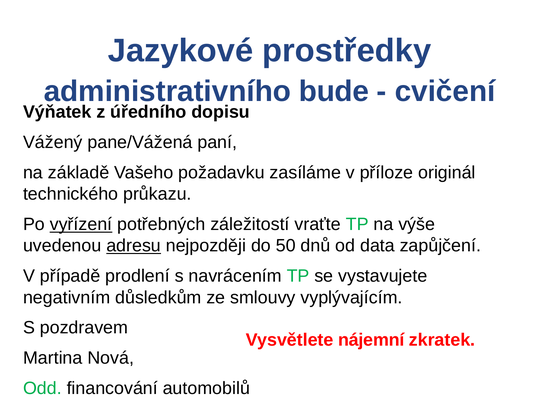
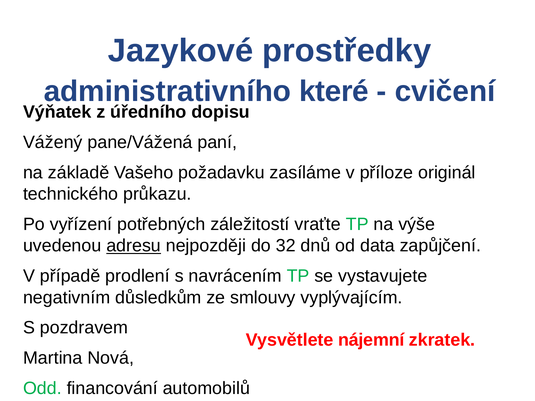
bude: bude -> které
vyřízení underline: present -> none
50: 50 -> 32
